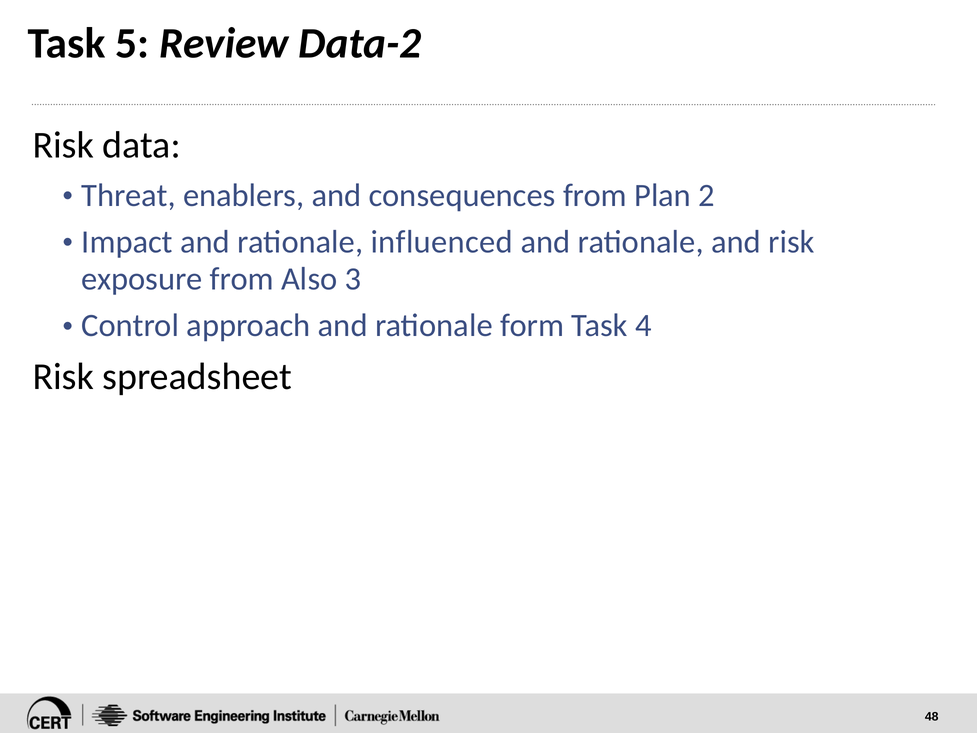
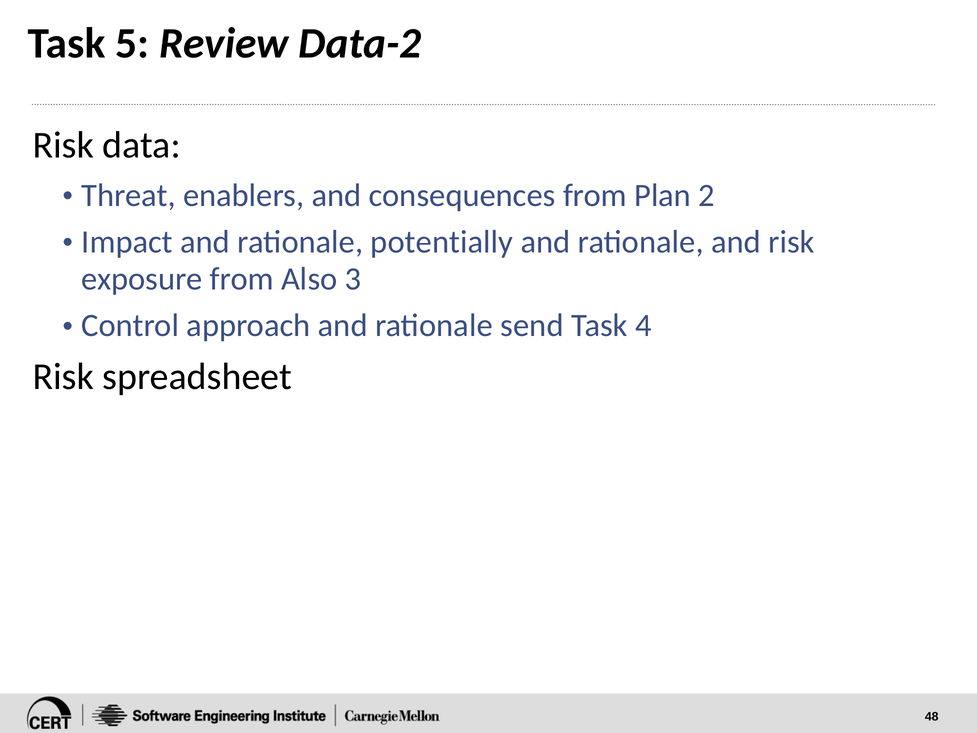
influenced: influenced -> potentially
form: form -> send
